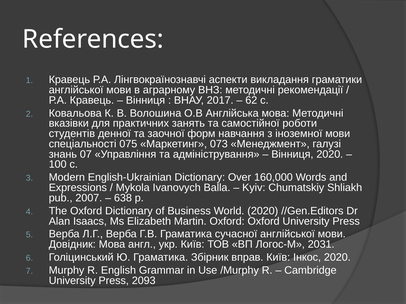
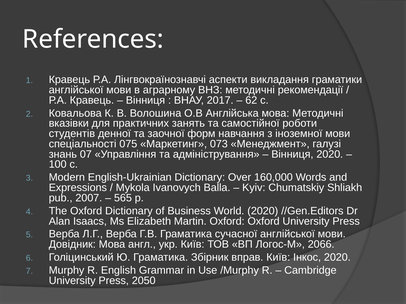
638: 638 -> 565
2031: 2031 -> 2066
2093: 2093 -> 2050
